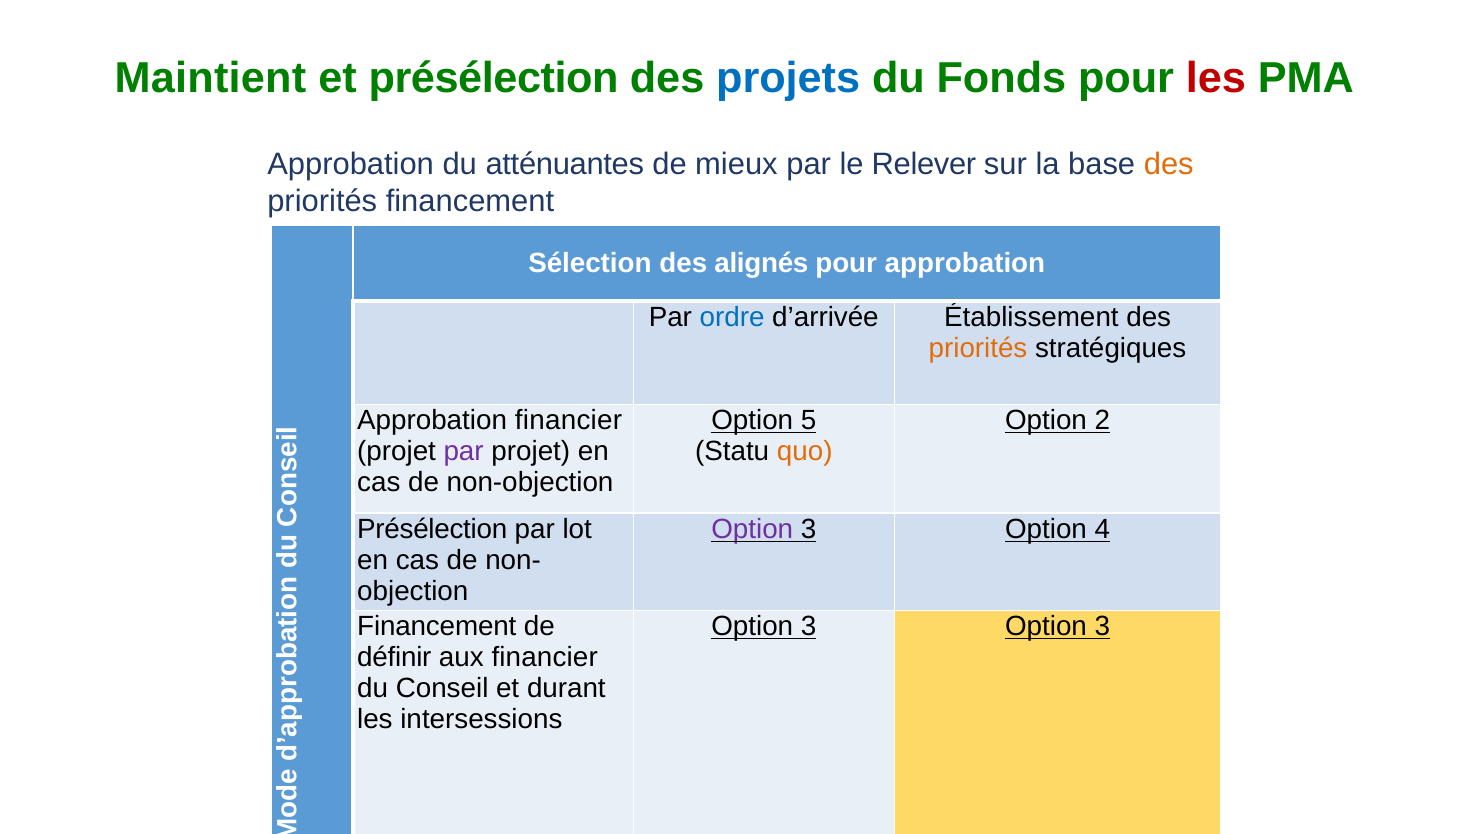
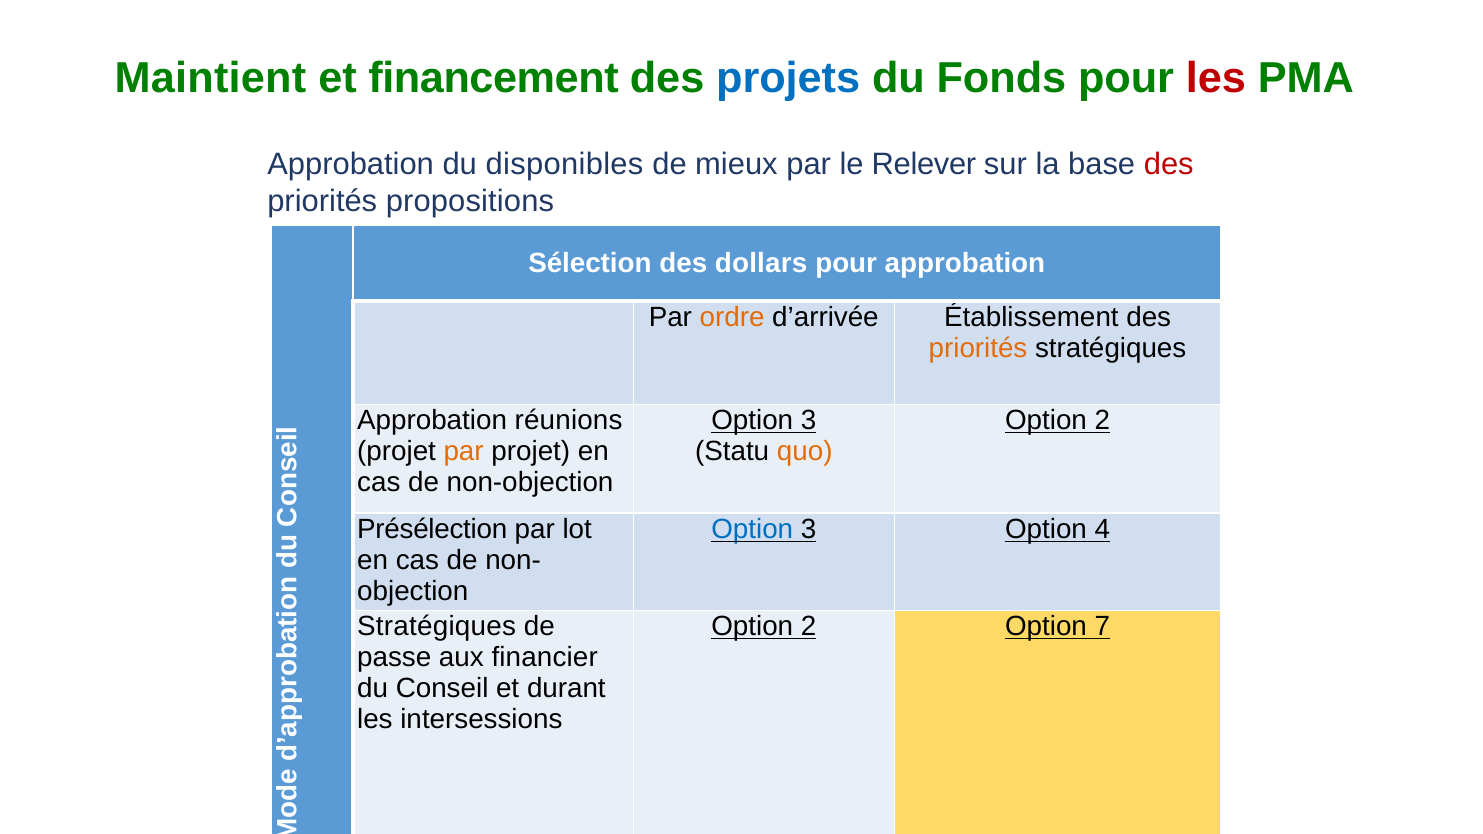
et présélection: présélection -> financement
atténuantes: atténuantes -> disponibles
des at (1169, 165) colour: orange -> red
priorités financement: financement -> propositions
alignés: alignés -> dollars
ordre colour: blue -> orange
Approbation financier: financier -> réunions
5 at (809, 421): 5 -> 3
par at (464, 452) colour: purple -> orange
Option at (752, 529) colour: purple -> blue
Financement at (437, 627): Financement -> Stratégiques
3 at (809, 627): 3 -> 2
3 at (1102, 627): 3 -> 7
définir: définir -> passe
